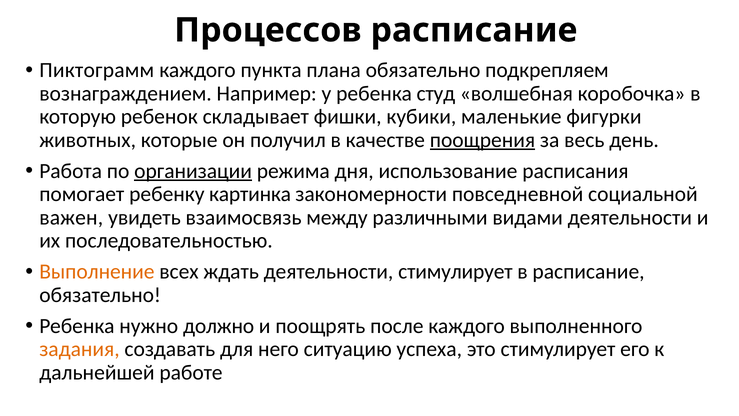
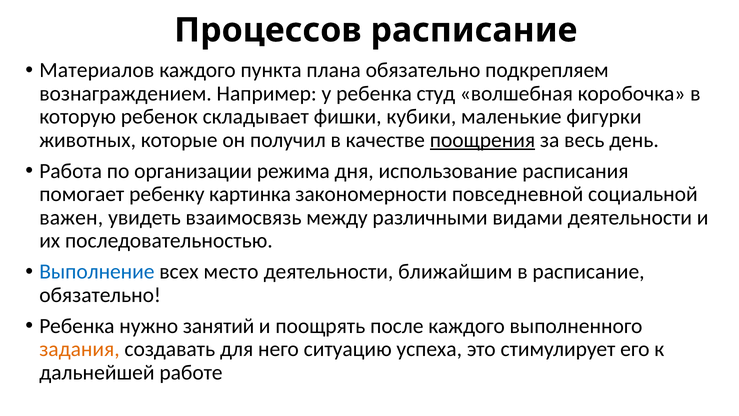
Пиктограмм: Пиктограмм -> Материалов
организации underline: present -> none
Выполнение colour: orange -> blue
ждать: ждать -> место
деятельности стимулирует: стимулирует -> ближайшим
должно: должно -> занятий
